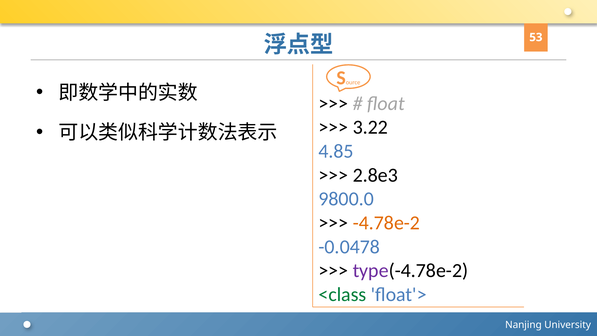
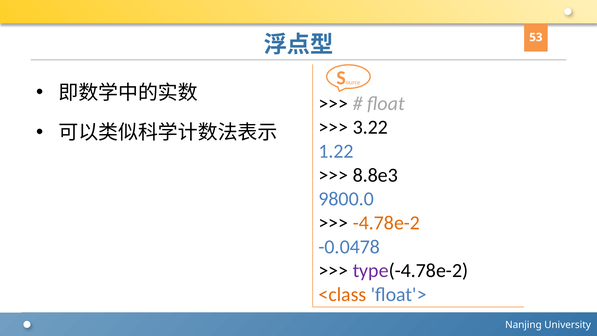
4.85: 4.85 -> 1.22
2.8e3: 2.8e3 -> 8.8e3
<class colour: green -> orange
